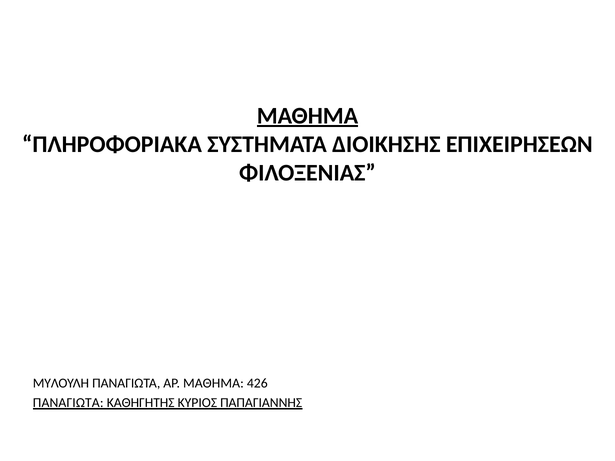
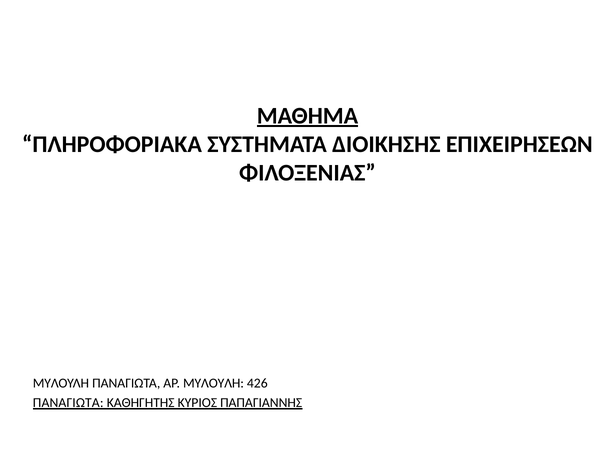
ΑΡ ΜΑΘΗΜΑ: ΜΑΘΗΜΑ -> ΜYΛΟΥΛΗ
